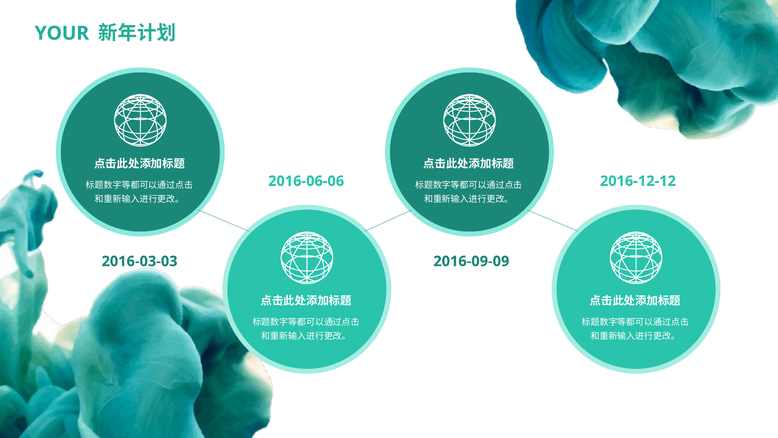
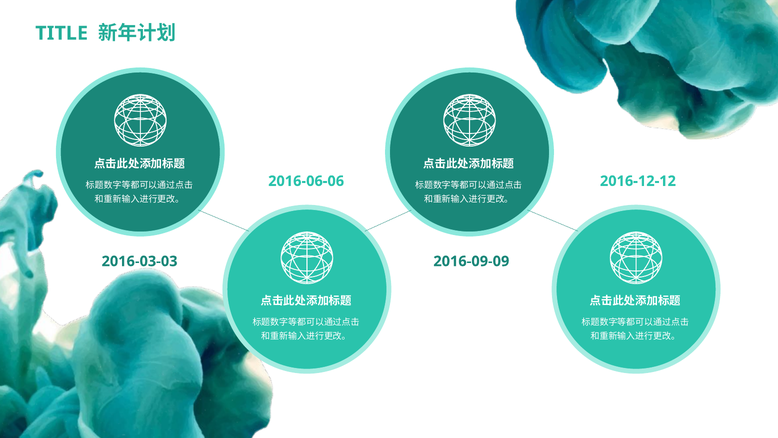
YOUR: YOUR -> TITLE
